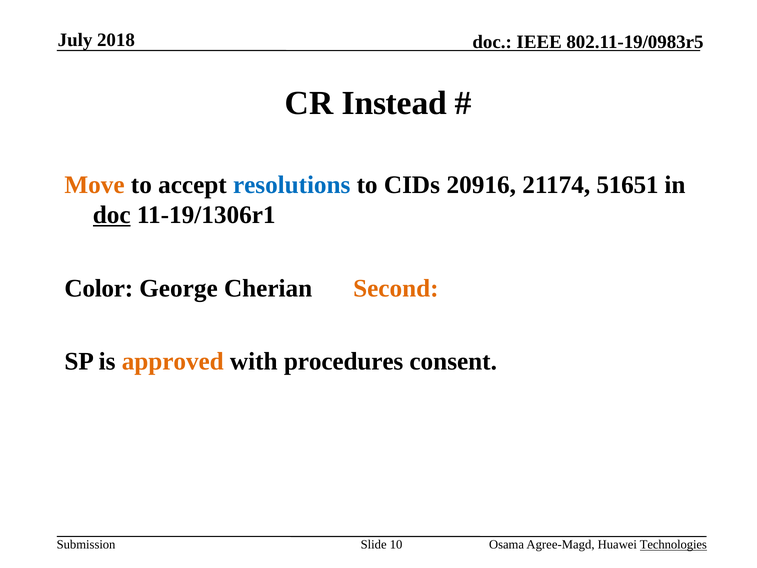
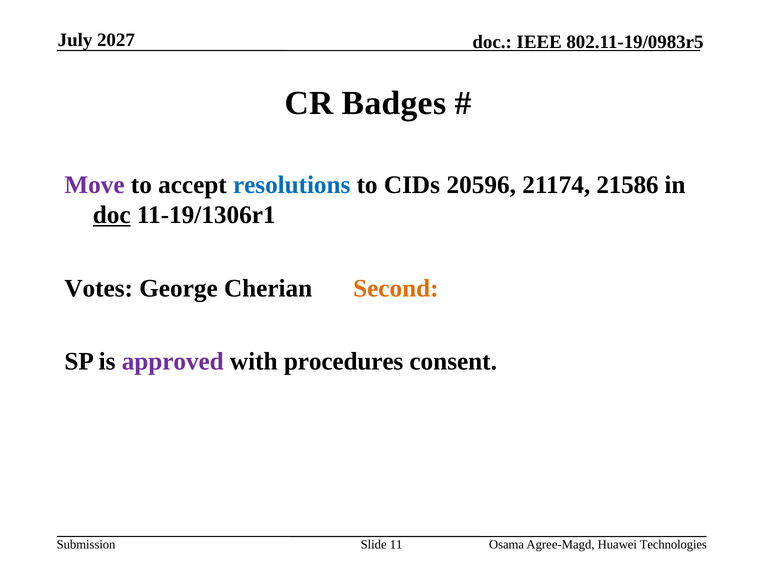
2018: 2018 -> 2027
Instead: Instead -> Badges
Move colour: orange -> purple
20916: 20916 -> 20596
51651: 51651 -> 21586
Color: Color -> Votes
approved colour: orange -> purple
10: 10 -> 11
Technologies underline: present -> none
